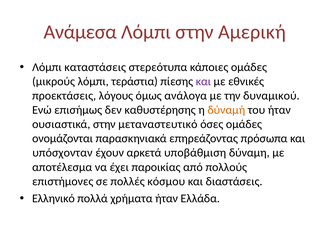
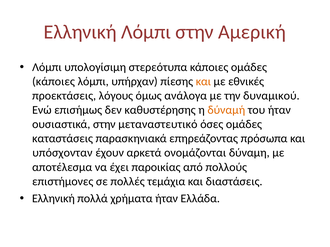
Ανάμεσα at (80, 32): Ανάμεσα -> Ελληνική
καταστάσεις: καταστάσεις -> υπολογίσιμη
μικρούς at (54, 82): μικρούς -> κάποιες
τεράστια: τεράστια -> υπήρχαν
και at (203, 82) colour: purple -> orange
ονομάζονται: ονομάζονται -> καταστάσεις
υποβάθμιση: υποβάθμιση -> ονομάζονται
κόσμου: κόσμου -> τεμάχια
Ελληνικό at (53, 199): Ελληνικό -> Ελληνική
